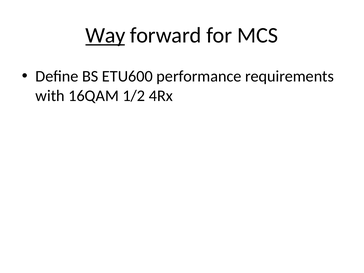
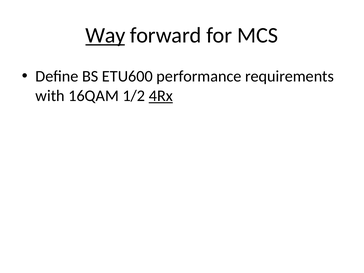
4Rx underline: none -> present
